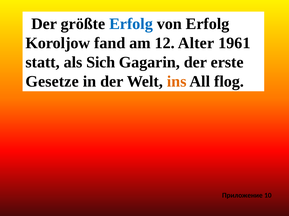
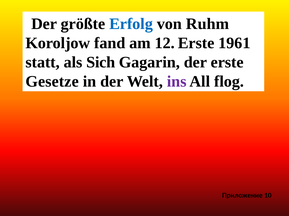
von Erfolg: Erfolg -> Ruhm
12 Alter: Alter -> Erste
ins colour: orange -> purple
